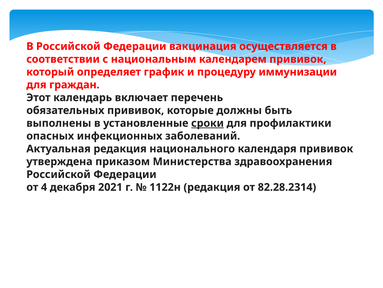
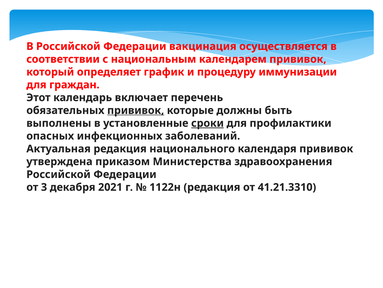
прививок at (136, 110) underline: none -> present
4: 4 -> 3
82.28.2314: 82.28.2314 -> 41.21.3310
